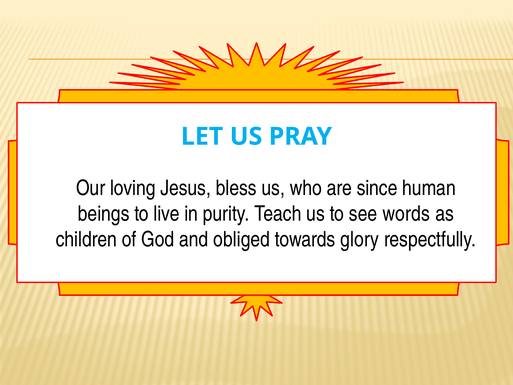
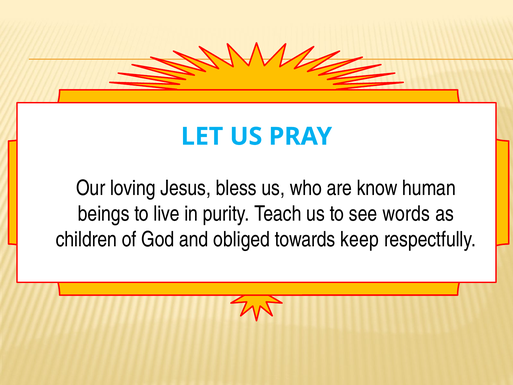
since: since -> know
glory: glory -> keep
